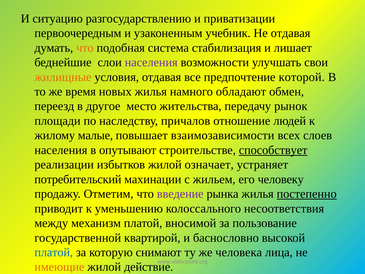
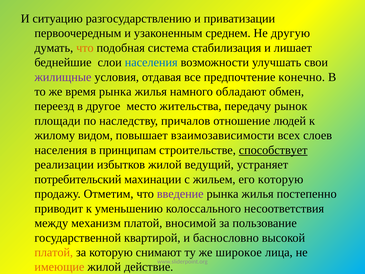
учебник: учебник -> среднем
Не отдавая: отдавая -> другую
населения at (151, 62) colour: purple -> blue
жилищные colour: orange -> purple
которой: которой -> конечно
время новых: новых -> рынка
малые: малые -> видом
опутывают: опутывают -> принципам
означает: означает -> ведущий
его человеку: человеку -> которую
постепенно underline: present -> none
платой at (54, 252) colour: blue -> orange
человека: человека -> широкое
